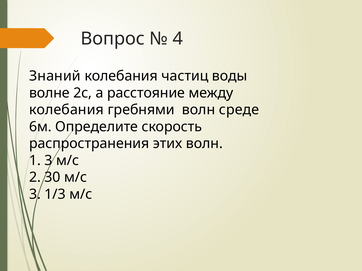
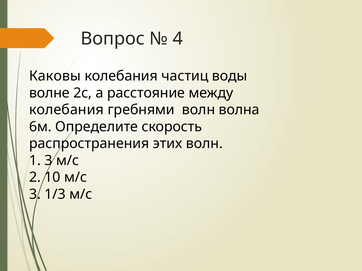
Знаний: Знаний -> Каковы
среде: среде -> волна
30: 30 -> 10
